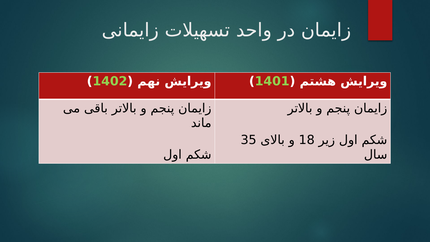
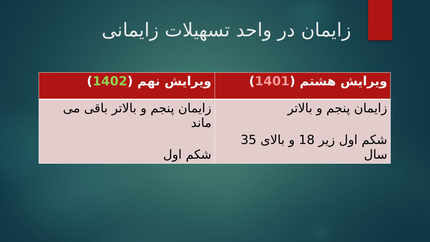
1401 colour: light green -> pink
